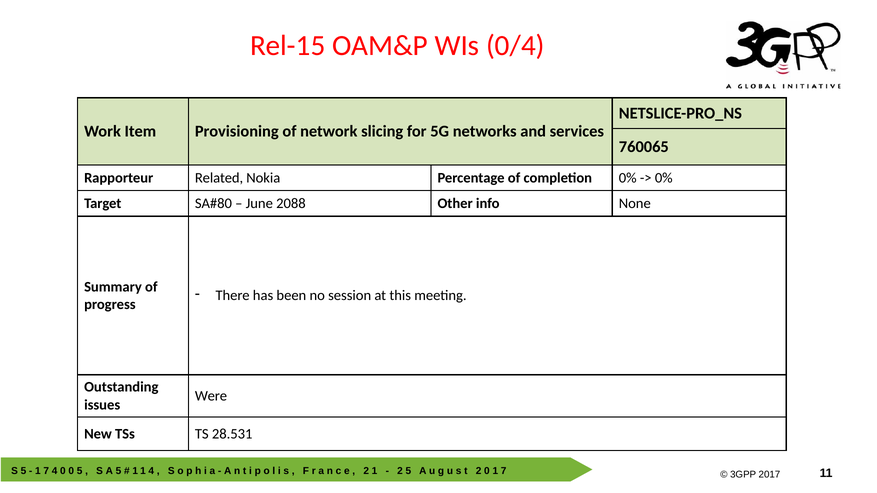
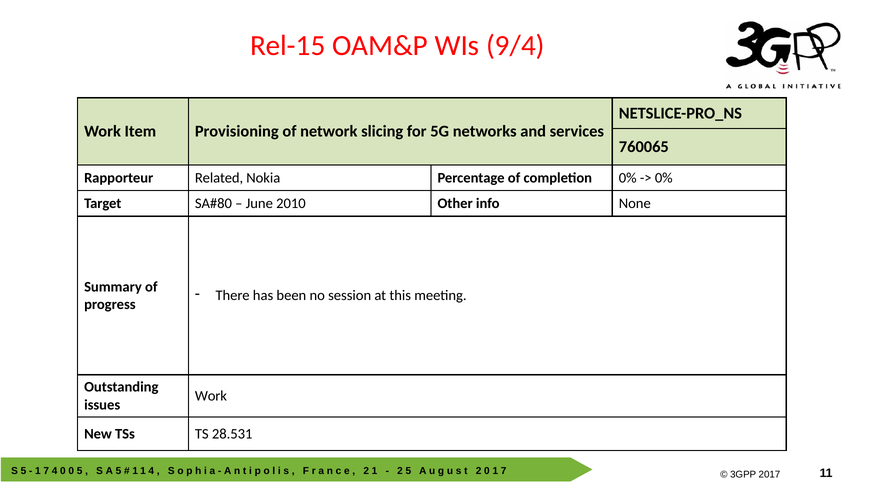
0/4: 0/4 -> 9/4
2088: 2088 -> 2010
Were at (211, 396): Were -> Work
